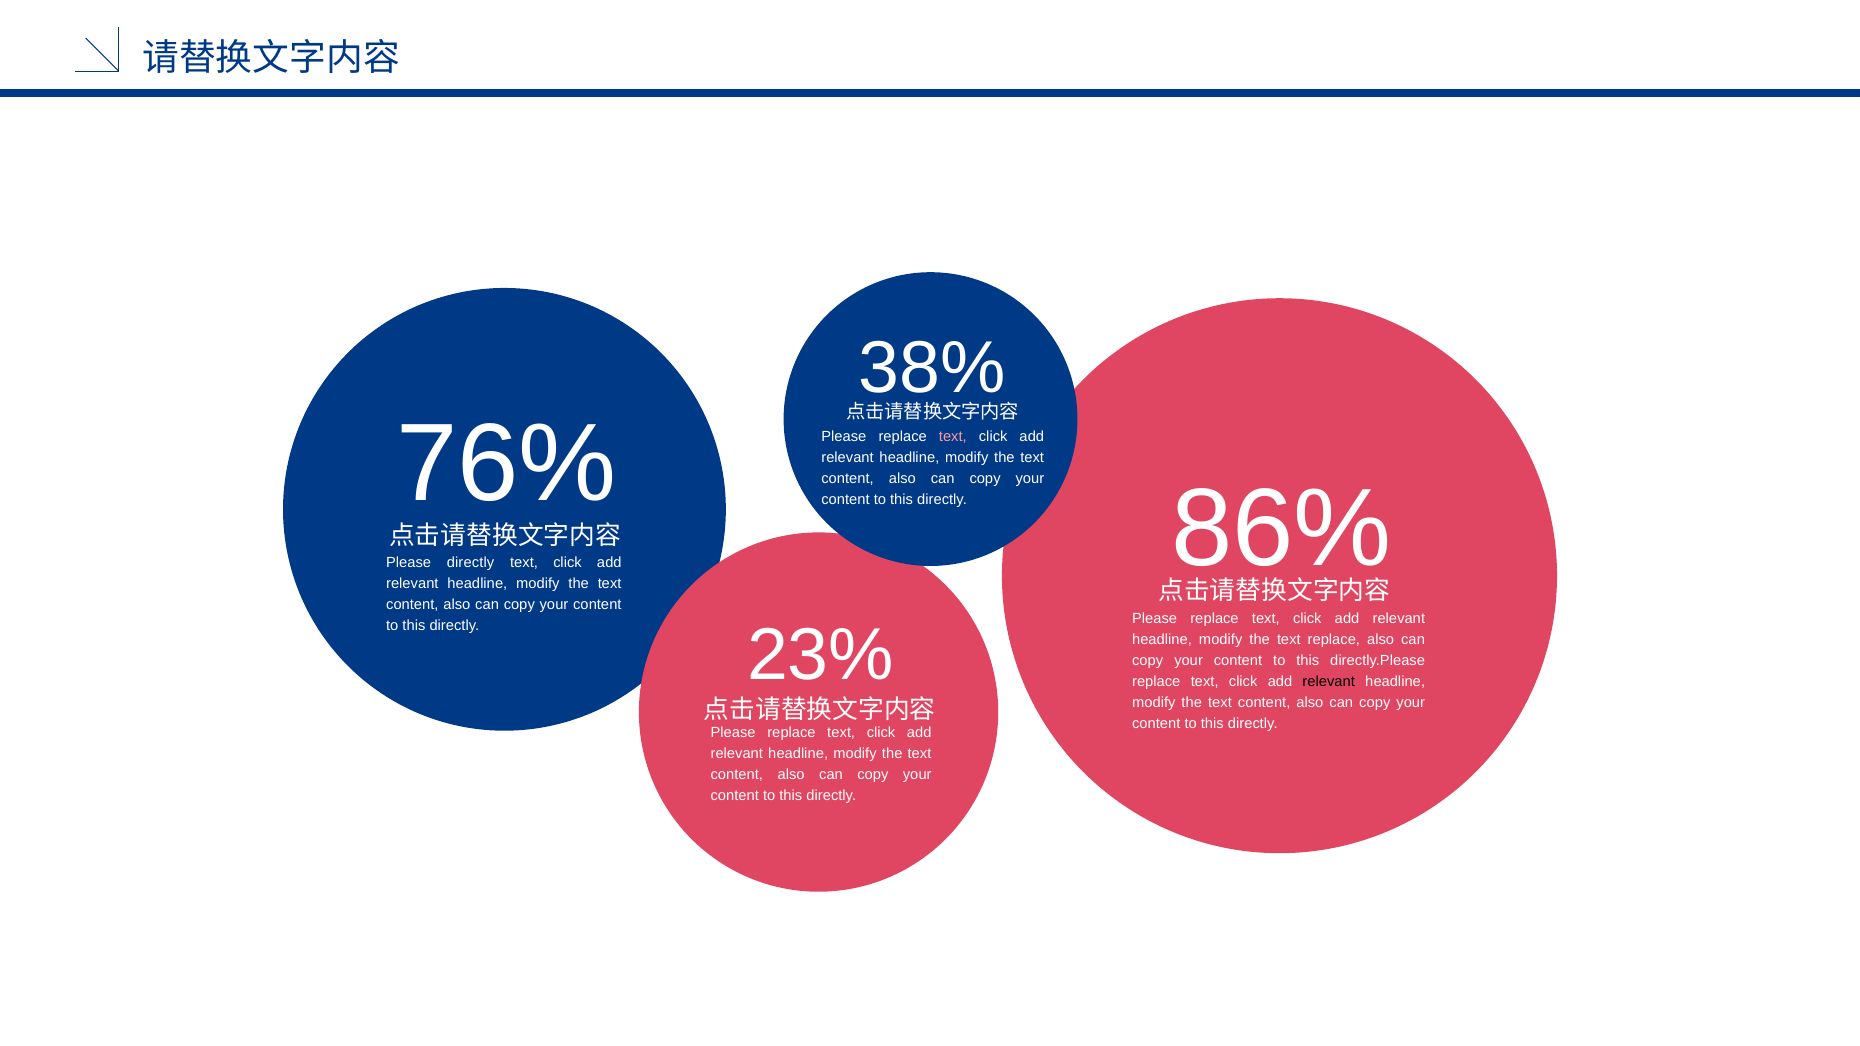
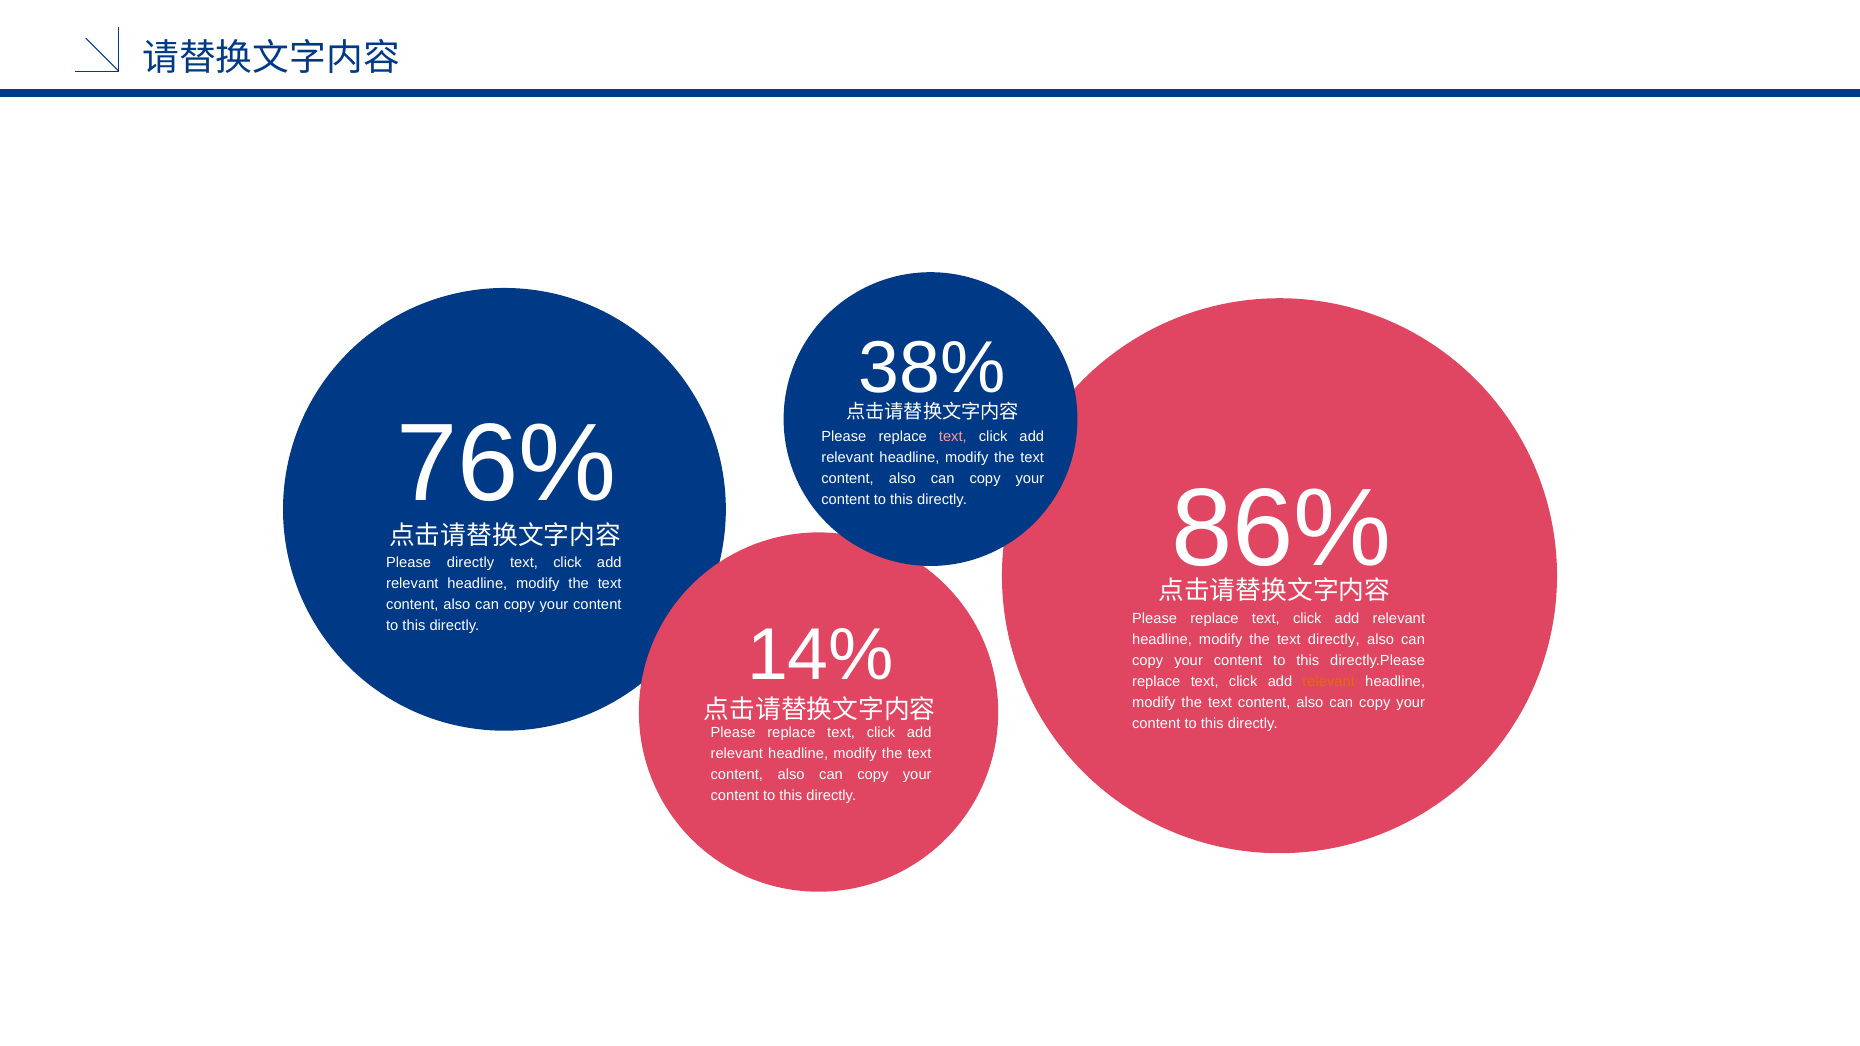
23%: 23% -> 14%
text replace: replace -> directly
relevant at (1329, 682) colour: black -> orange
